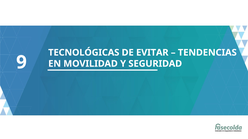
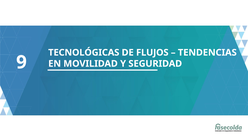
EVITAR: EVITAR -> FLUJOS
